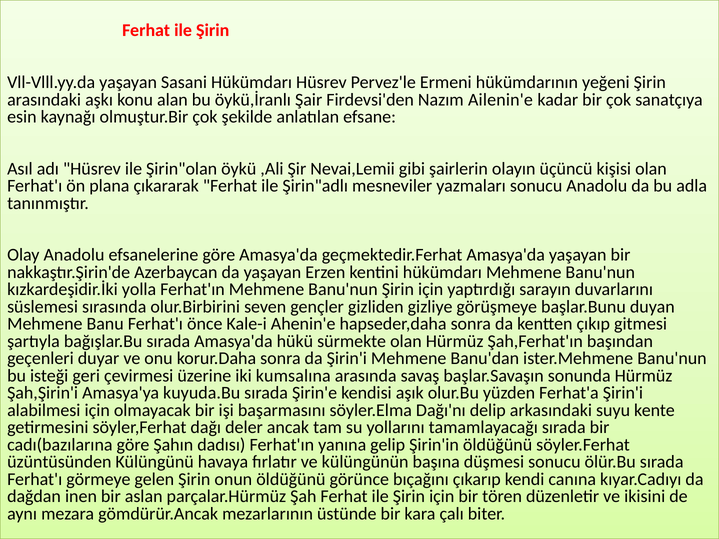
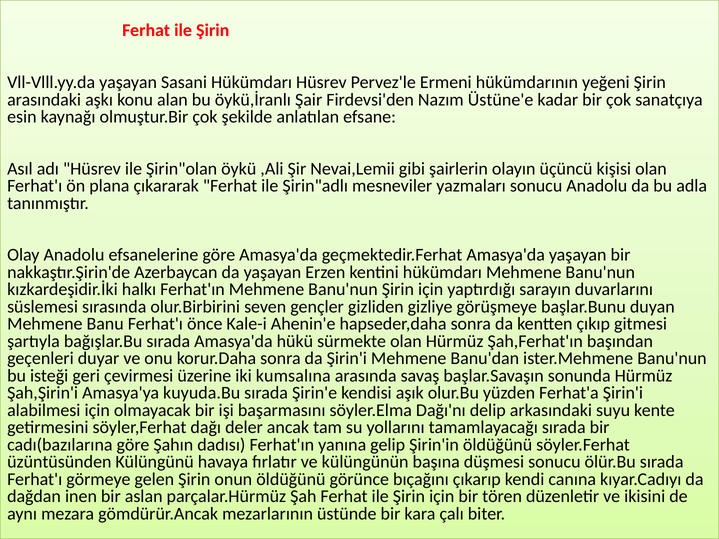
Ailenin'e: Ailenin'e -> Üstüne'e
yolla: yolla -> halkı
